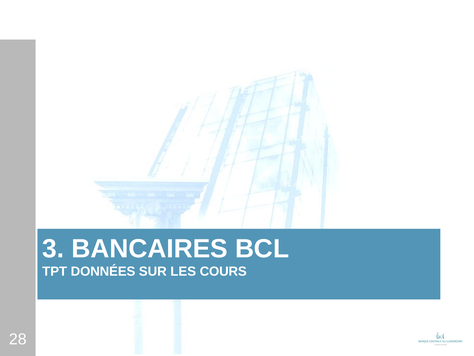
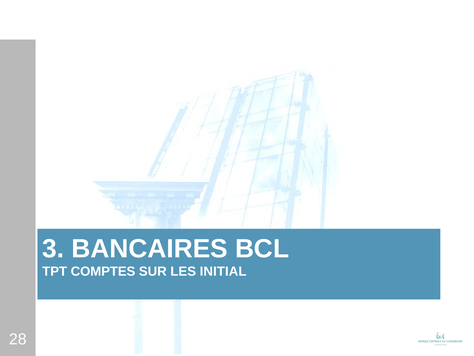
DONNÉES: DONNÉES -> COMPTES
COURS: COURS -> INITIAL
